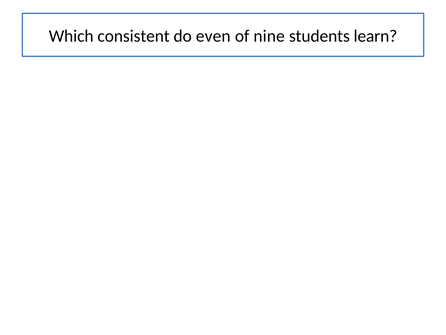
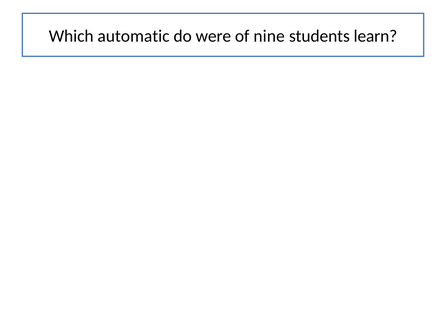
consistent: consistent -> automatic
even: even -> were
